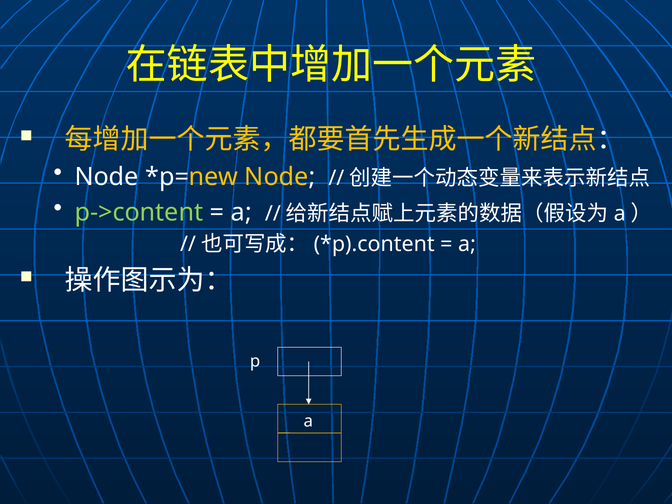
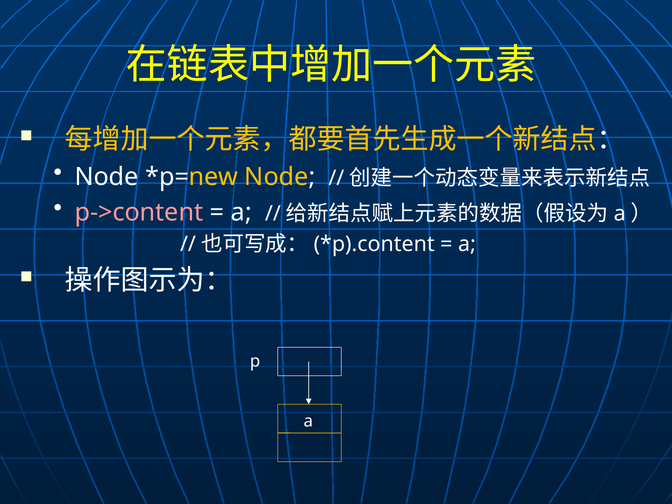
p->content colour: light green -> pink
